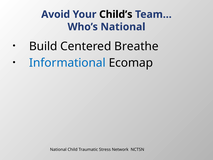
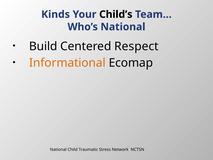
Avoid: Avoid -> Kinds
Breathe: Breathe -> Respect
Informational colour: blue -> orange
